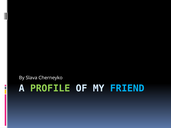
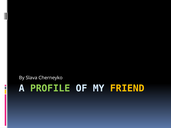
FRIEND colour: light blue -> yellow
